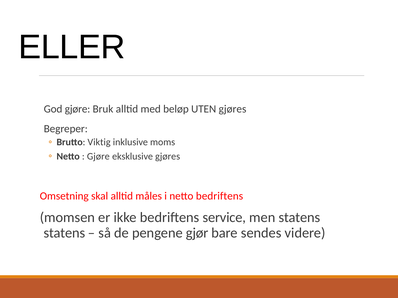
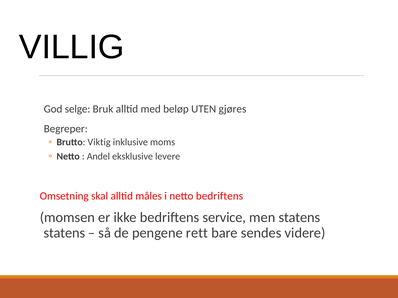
ELLER: ELLER -> VILLIG
God gjøre: gjøre -> selge
Gjøre at (98, 157): Gjøre -> Andel
eksklusive gjøres: gjøres -> levere
gjør: gjør -> rett
